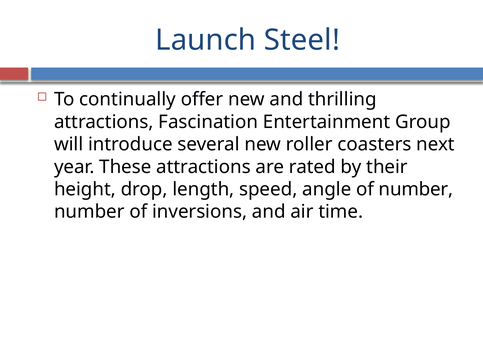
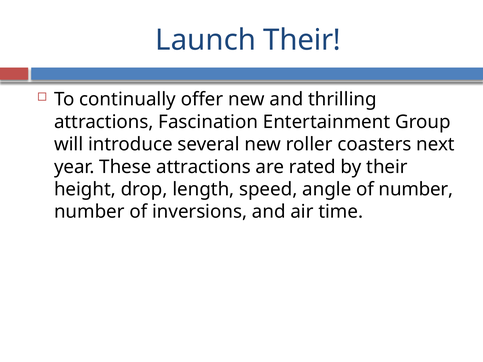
Launch Steel: Steel -> Their
